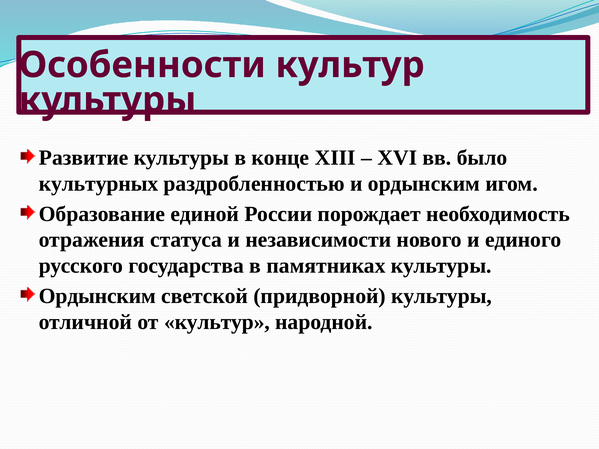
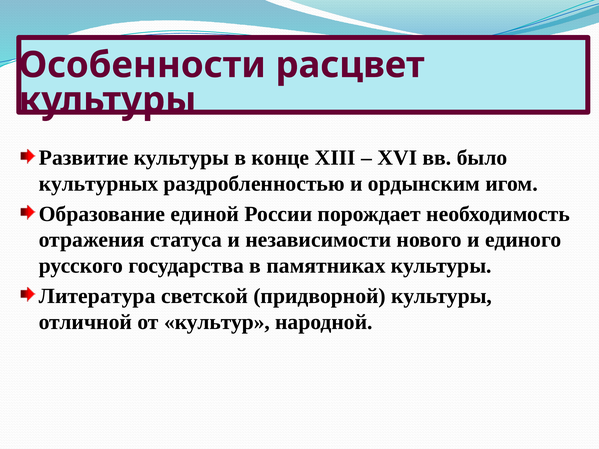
Особенности культур: культур -> расцвет
Ордынским at (97, 296): Ордынским -> Литература
